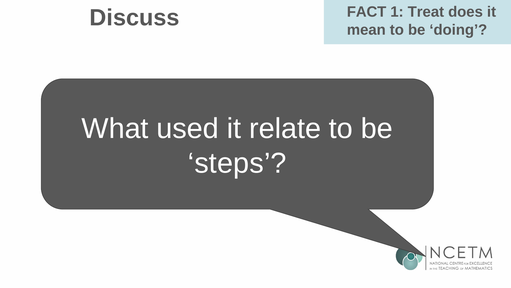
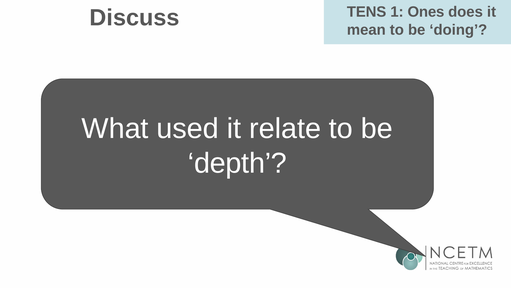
FACT: FACT -> TENS
Treat: Treat -> Ones
steps: steps -> depth
